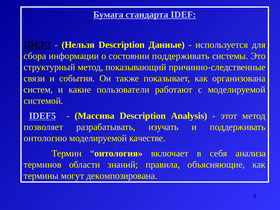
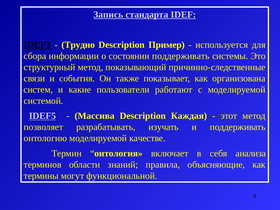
Бумага: Бумага -> Запись
Нельзя: Нельзя -> Трудно
Данные: Данные -> Пример
Analysis: Analysis -> Каждая
декомпозирована: декомпозирована -> функциональной
